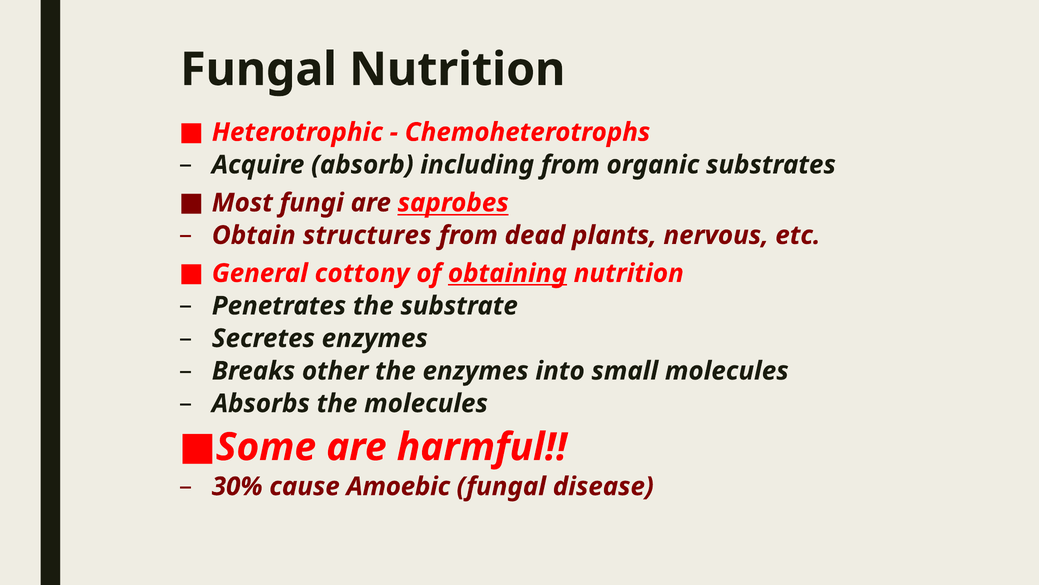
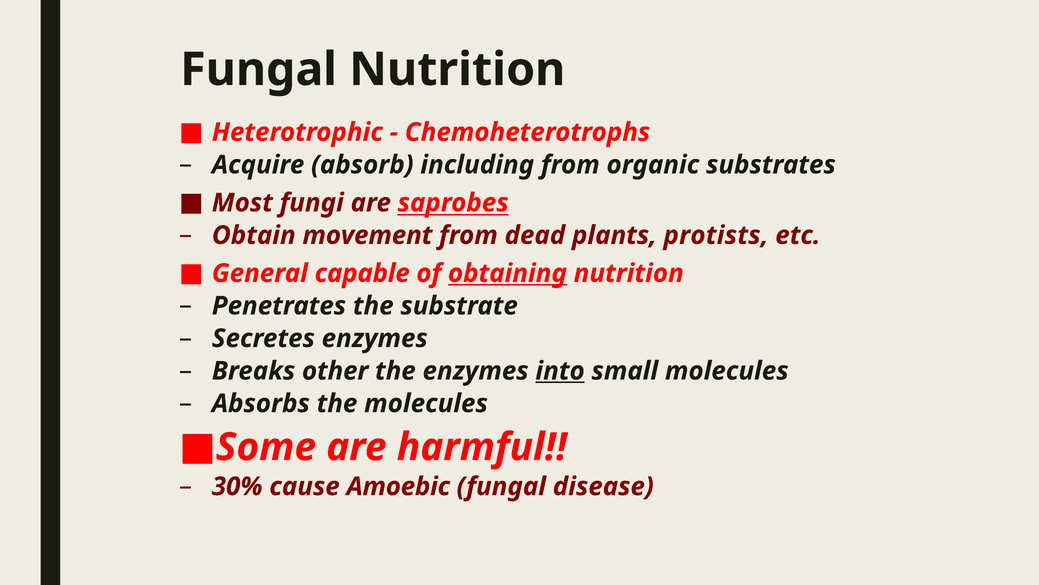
structures: structures -> movement
nervous: nervous -> protists
cottony: cottony -> capable
into underline: none -> present
